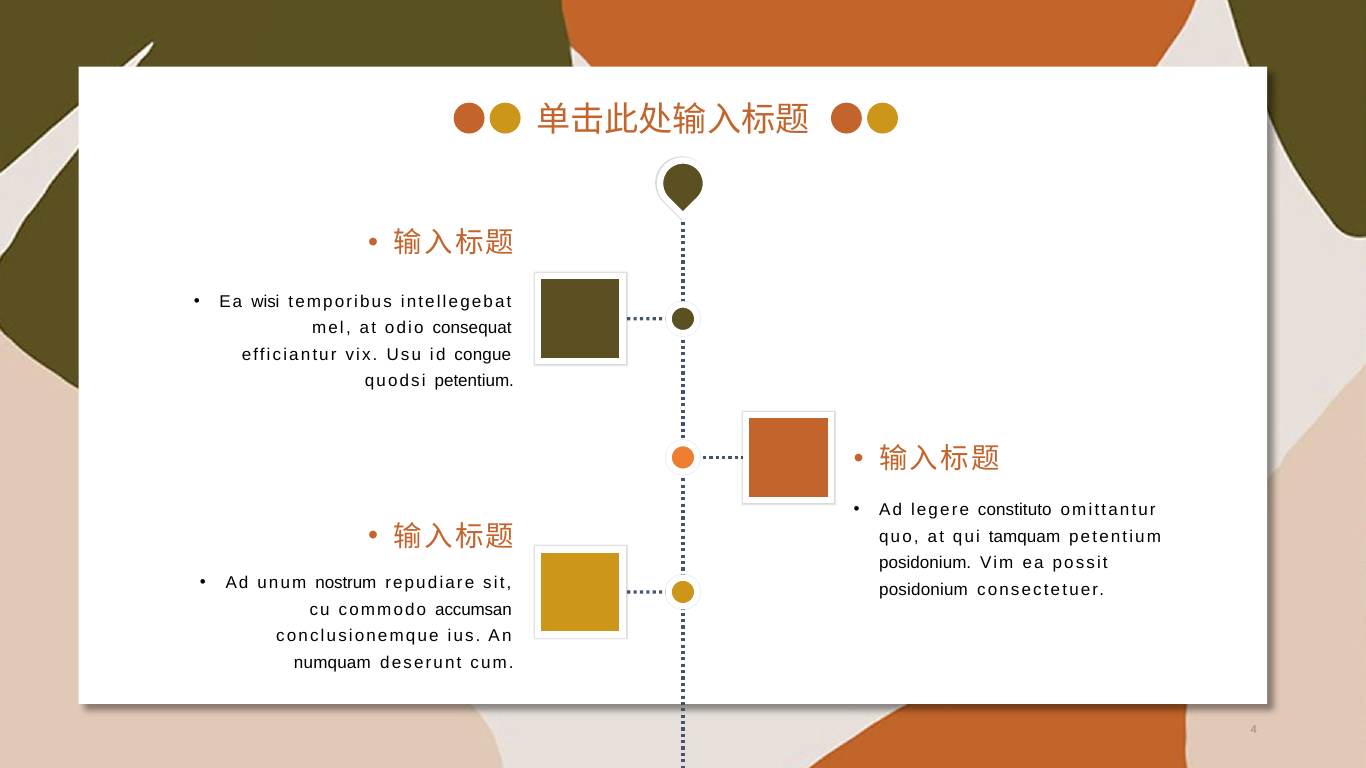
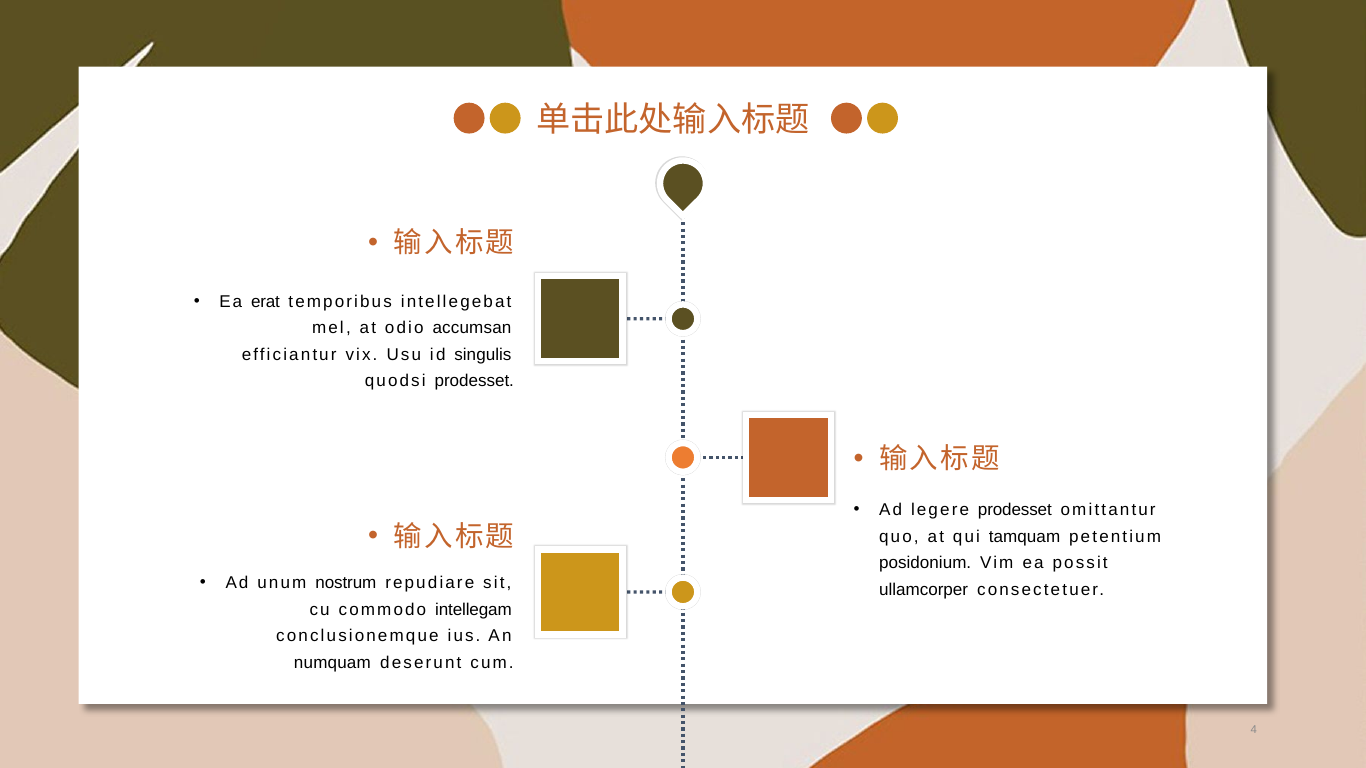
wisi: wisi -> erat
consequat: consequat -> accumsan
congue: congue -> singulis
quodsi petentium: petentium -> prodesset
legere constituto: constituto -> prodesset
posidonium at (924, 590): posidonium -> ullamcorper
accumsan: accumsan -> intellegam
